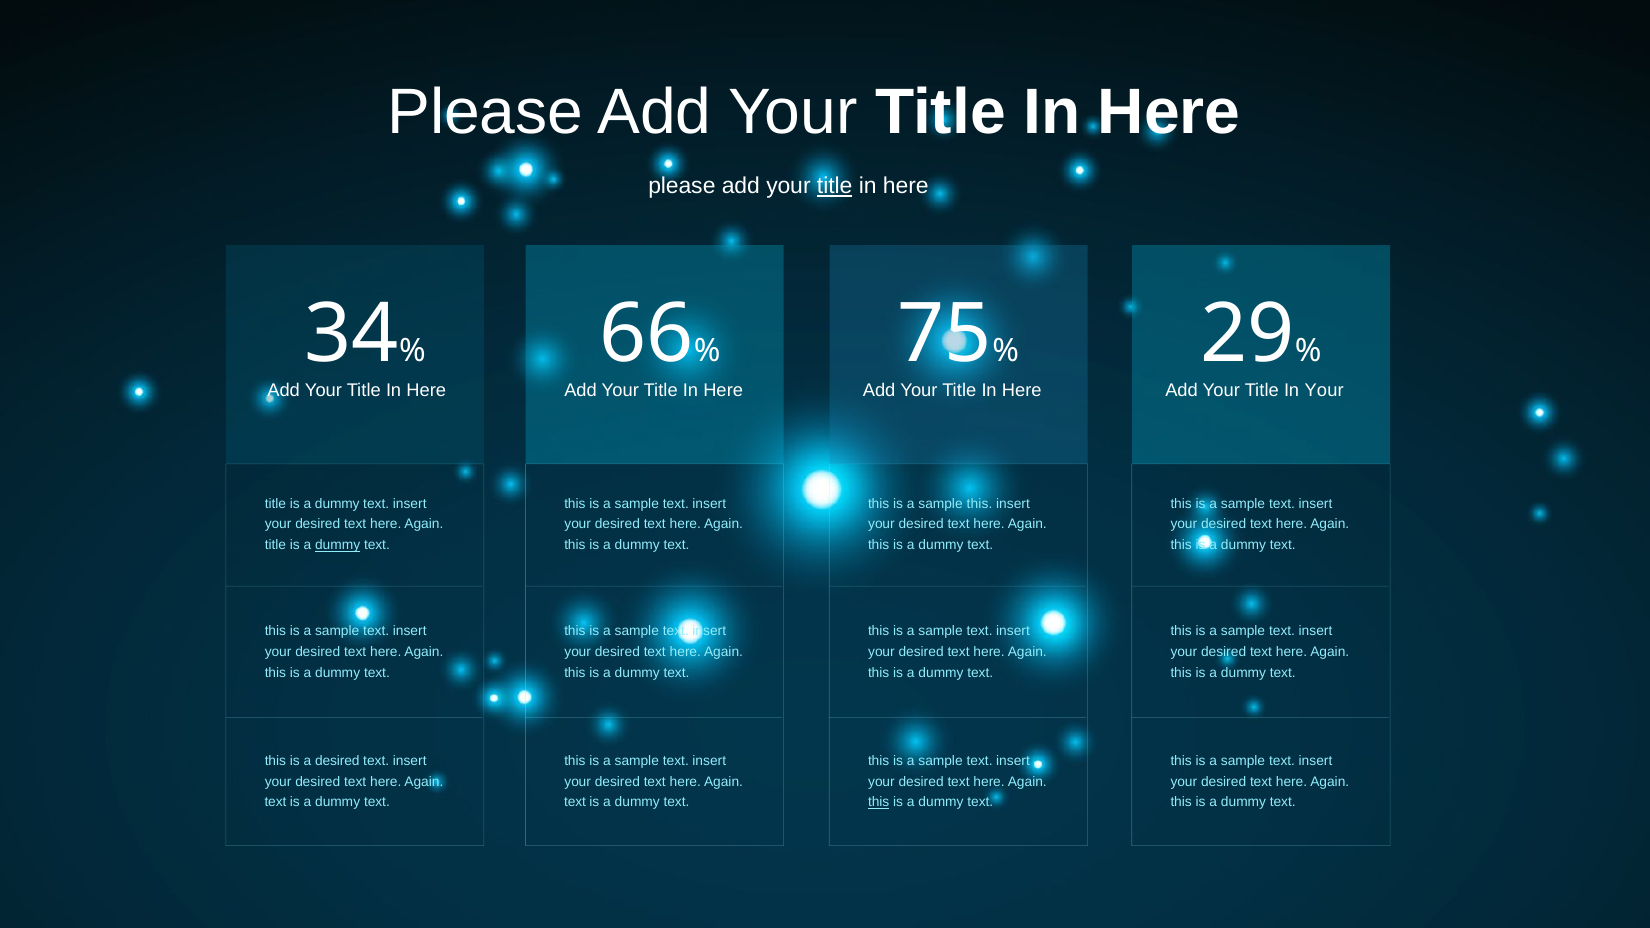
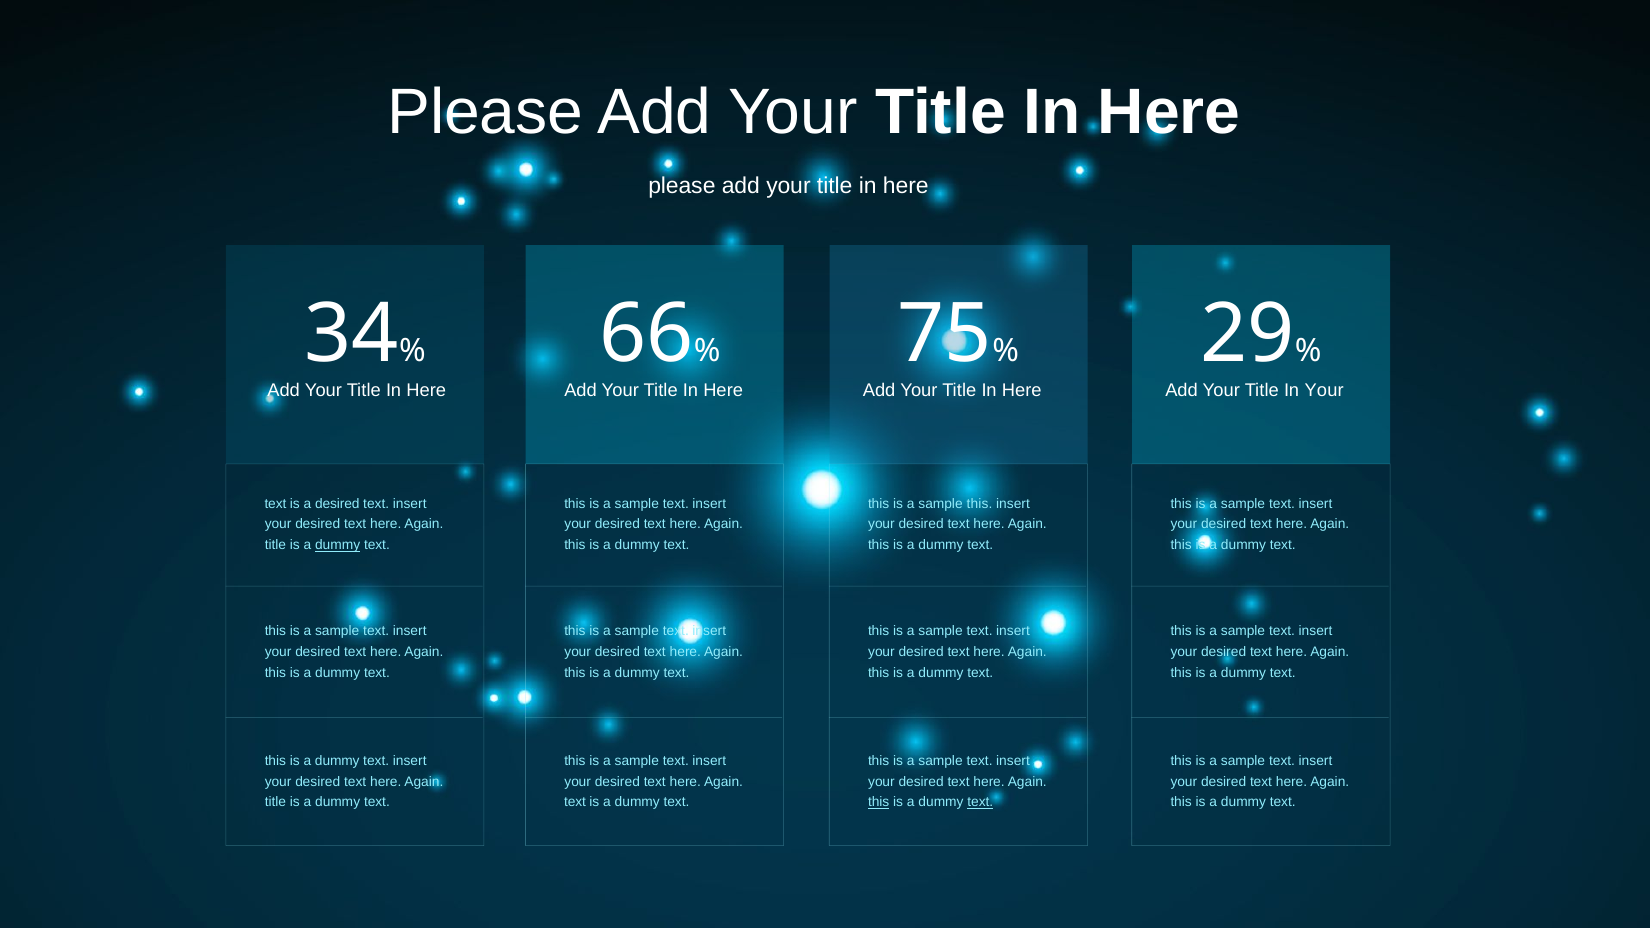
title at (835, 186) underline: present -> none
title at (275, 504): title -> text
dummy at (337, 504): dummy -> desired
desired at (337, 761): desired -> dummy
text at (275, 802): text -> title
text at (980, 802) underline: none -> present
